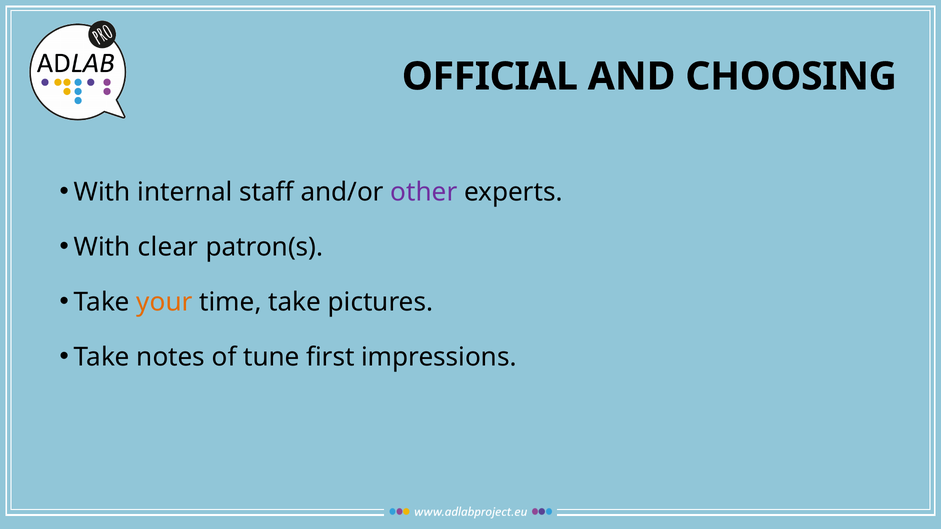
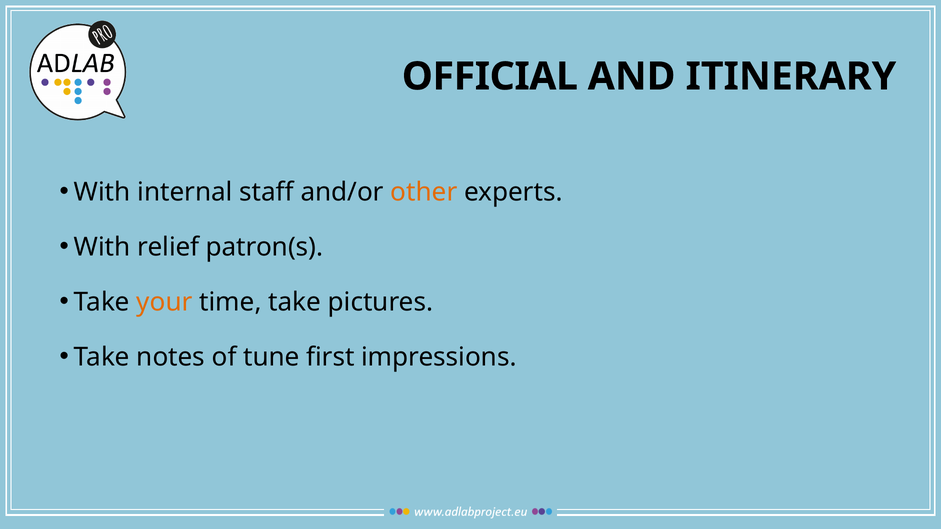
CHOOSING: CHOOSING -> ITINERARY
other colour: purple -> orange
clear: clear -> relief
